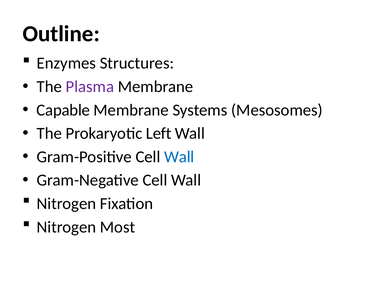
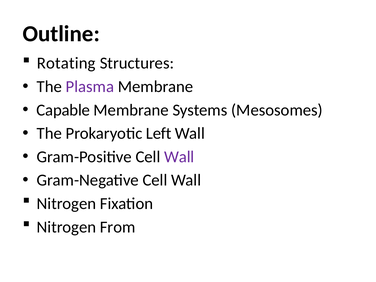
Enzymes: Enzymes -> Rotating
Wall at (179, 157) colour: blue -> purple
Most: Most -> From
